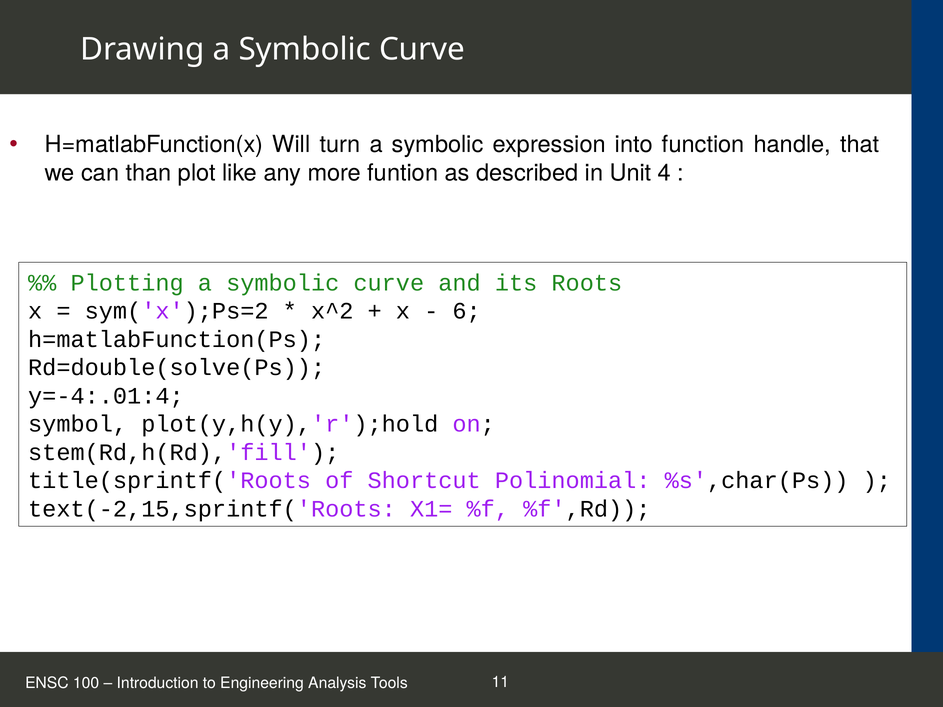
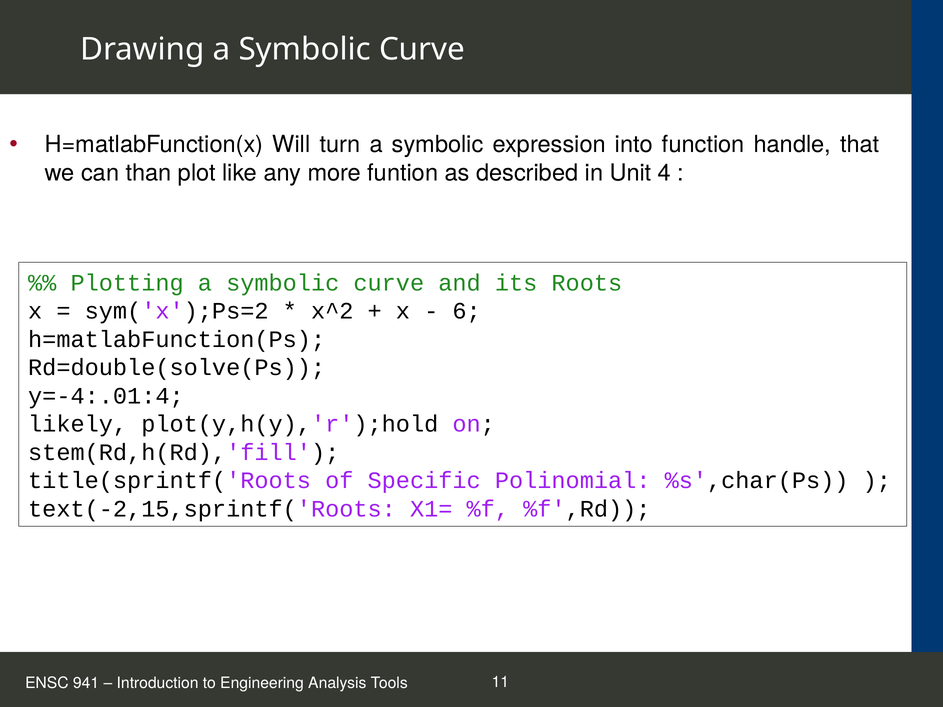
symbol: symbol -> likely
Shortcut: Shortcut -> Specific
100: 100 -> 941
